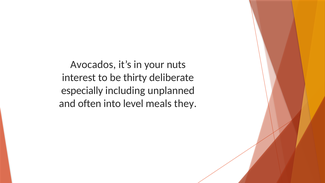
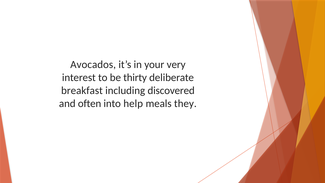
nuts: nuts -> very
especially: especially -> breakfast
unplanned: unplanned -> discovered
level: level -> help
